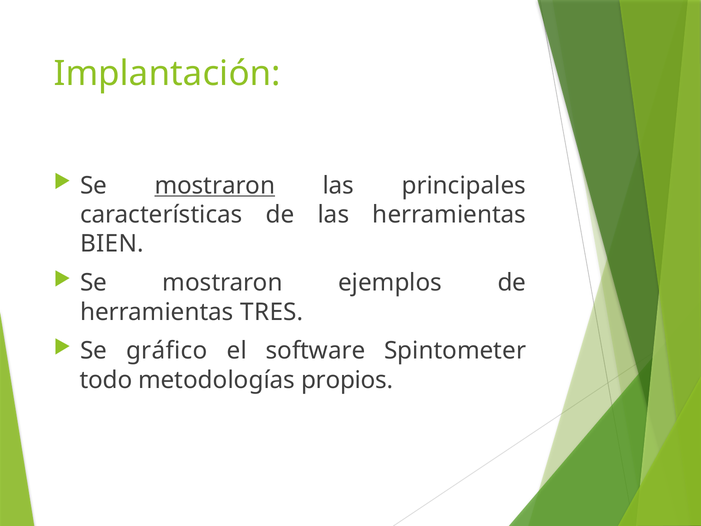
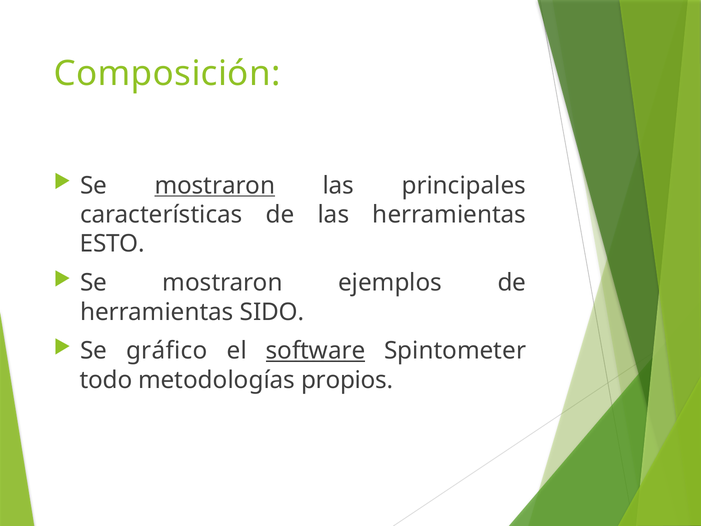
Implantación: Implantación -> Composición
BIEN: BIEN -> ESTO
TRES: TRES -> SIDO
software underline: none -> present
